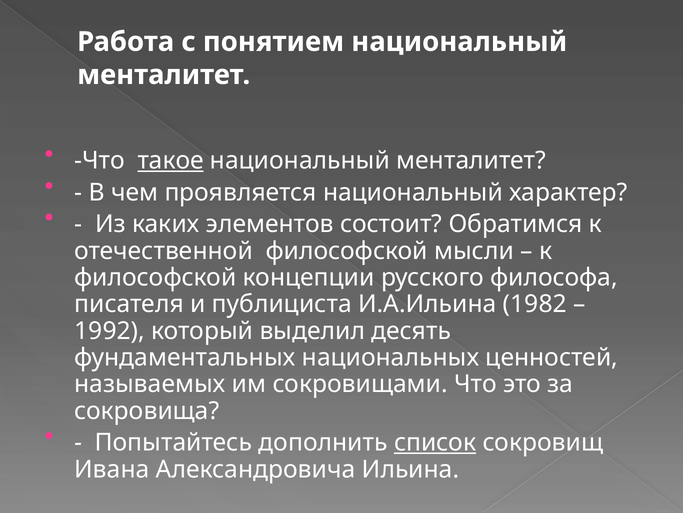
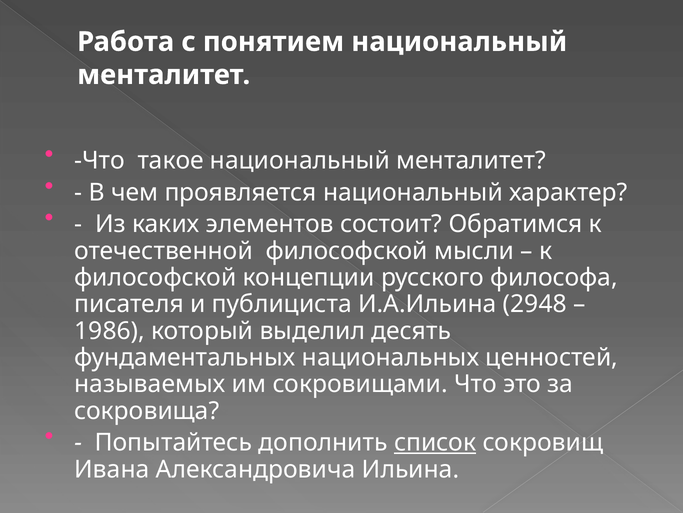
такое underline: present -> none
1982: 1982 -> 2948
1992: 1992 -> 1986
